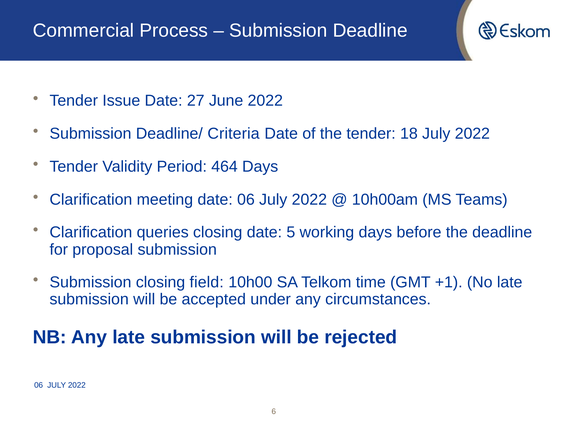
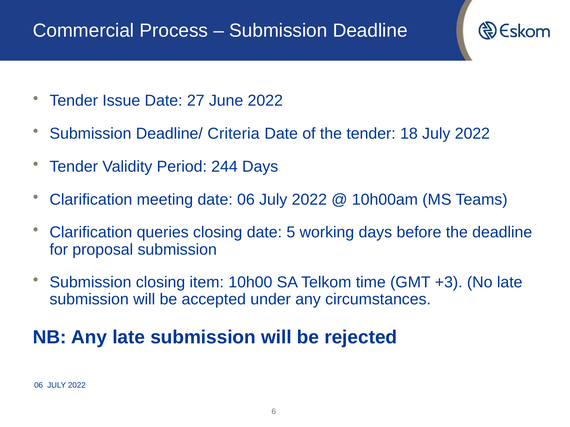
464: 464 -> 244
field: field -> item
+1: +1 -> +3
